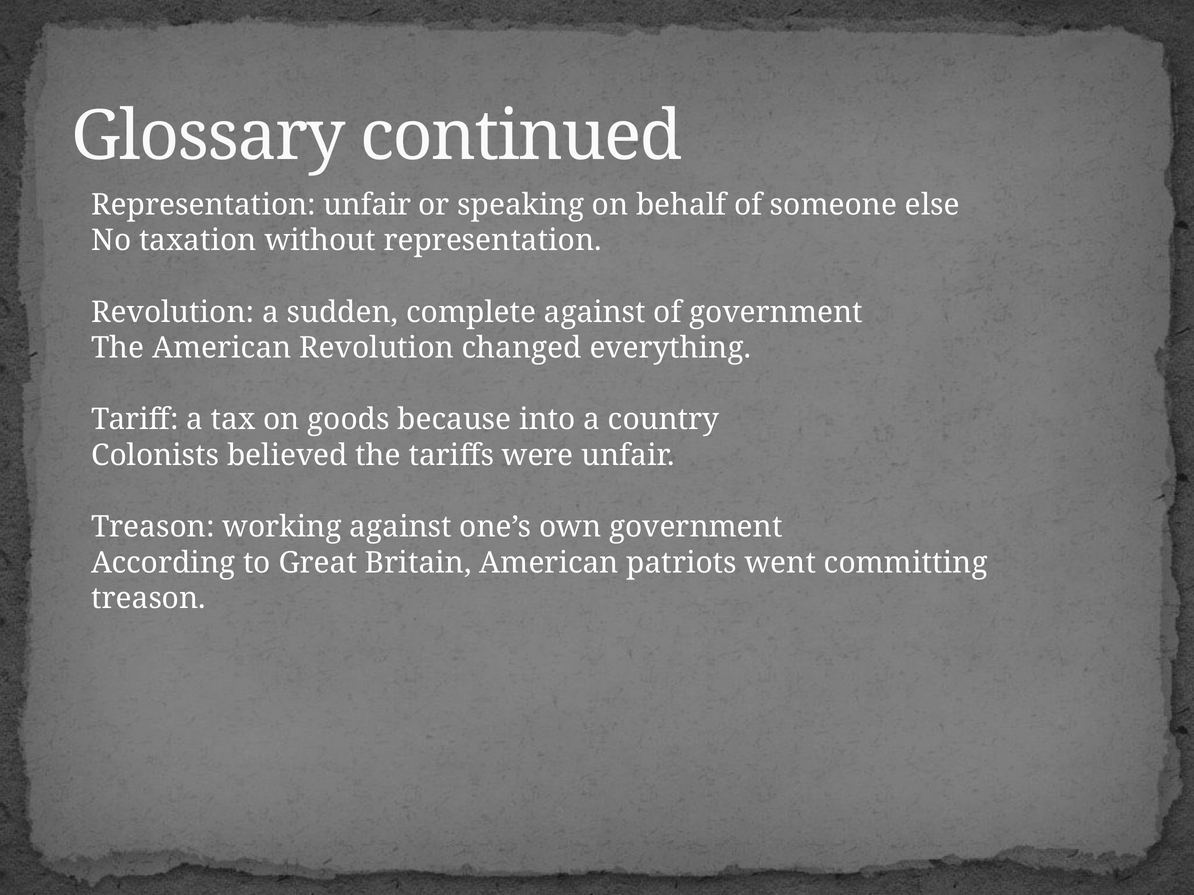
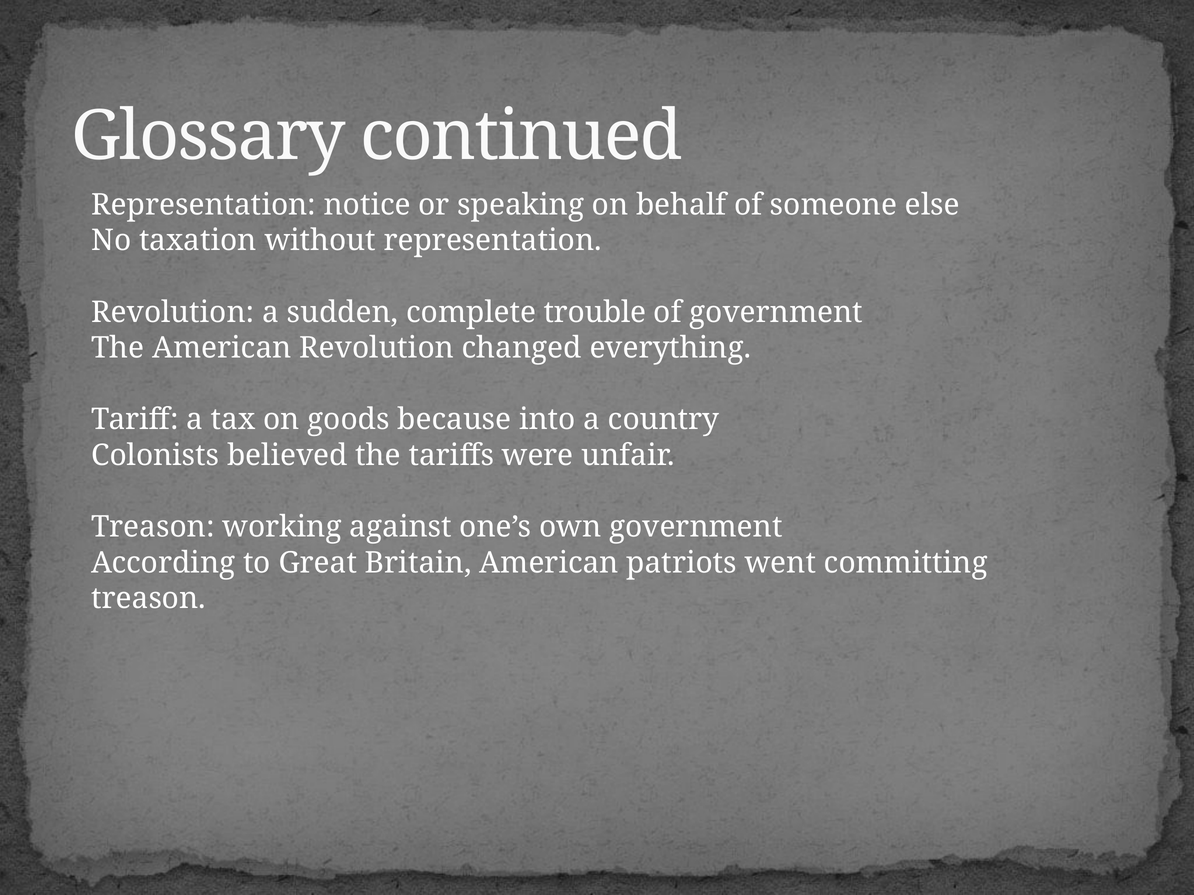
Representation unfair: unfair -> notice
complete against: against -> trouble
